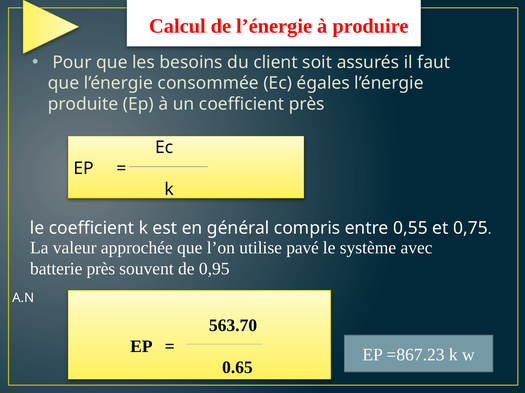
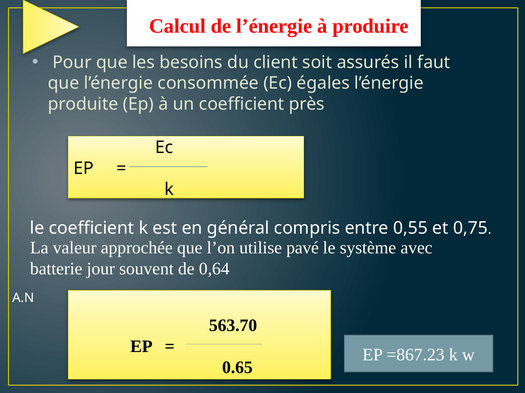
batterie près: près -> jour
0,95: 0,95 -> 0,64
